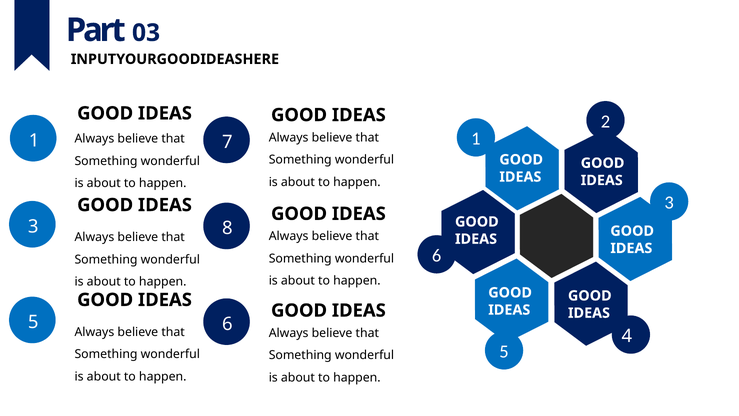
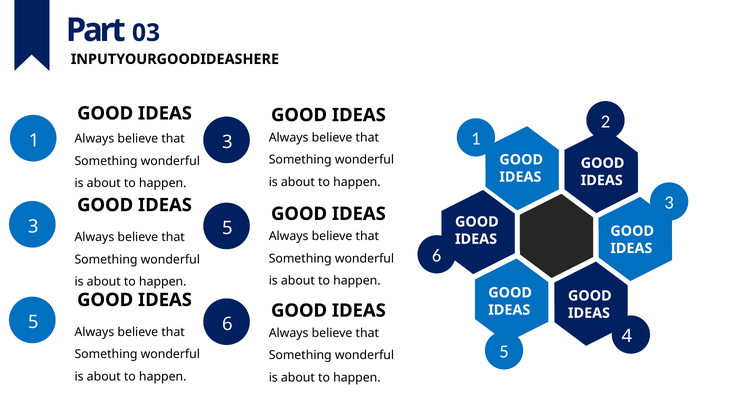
1 7: 7 -> 3
3 8: 8 -> 5
